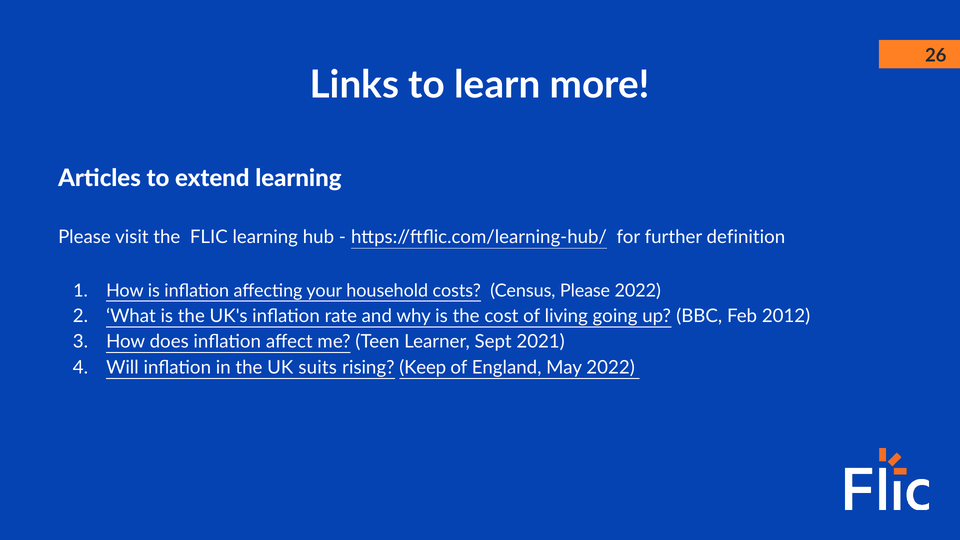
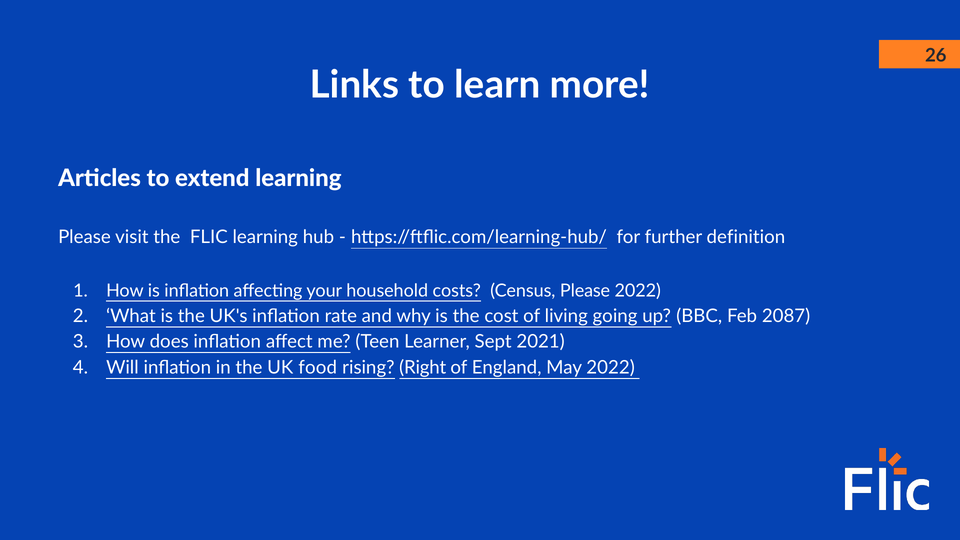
2012: 2012 -> 2087
suits: suits -> food
Keep: Keep -> Right
